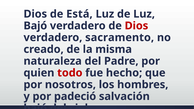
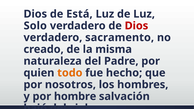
Bajó at (35, 26): Bajó -> Solo
todo colour: red -> orange
padeció: padeció -> hombre
